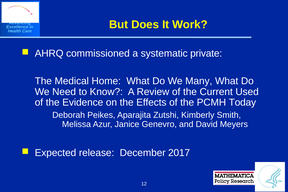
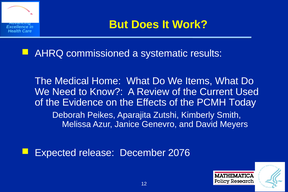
private: private -> results
Many: Many -> Items
2017: 2017 -> 2076
